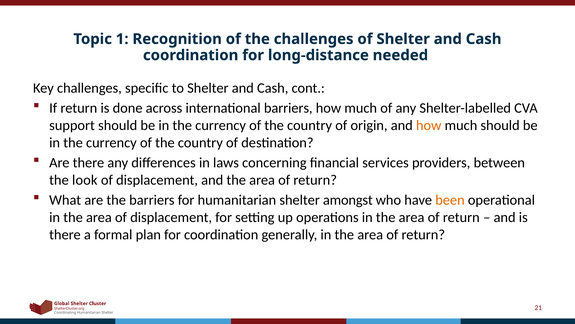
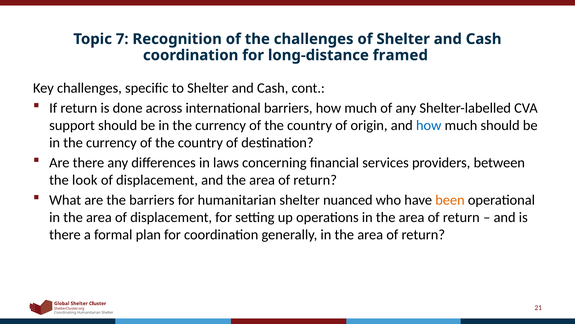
1: 1 -> 7
needed: needed -> framed
how at (429, 125) colour: orange -> blue
amongst: amongst -> nuanced
